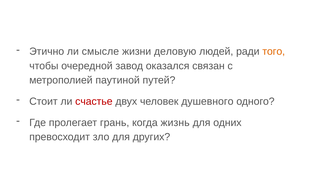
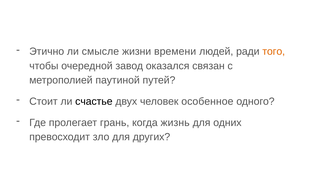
деловую: деловую -> времени
счастье colour: red -> black
душевного: душевного -> особенное
